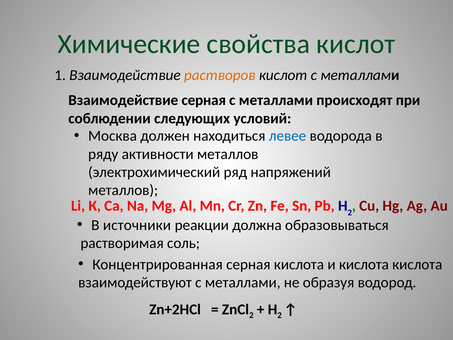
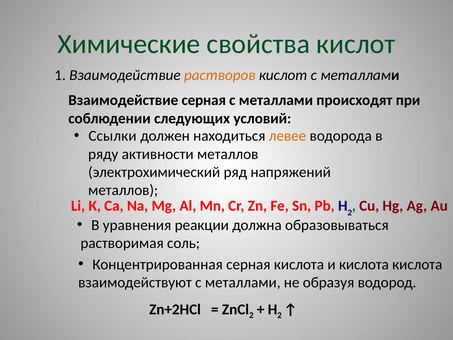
Москва: Москва -> Ссылки
левее colour: blue -> orange
источники: источники -> уравнения
